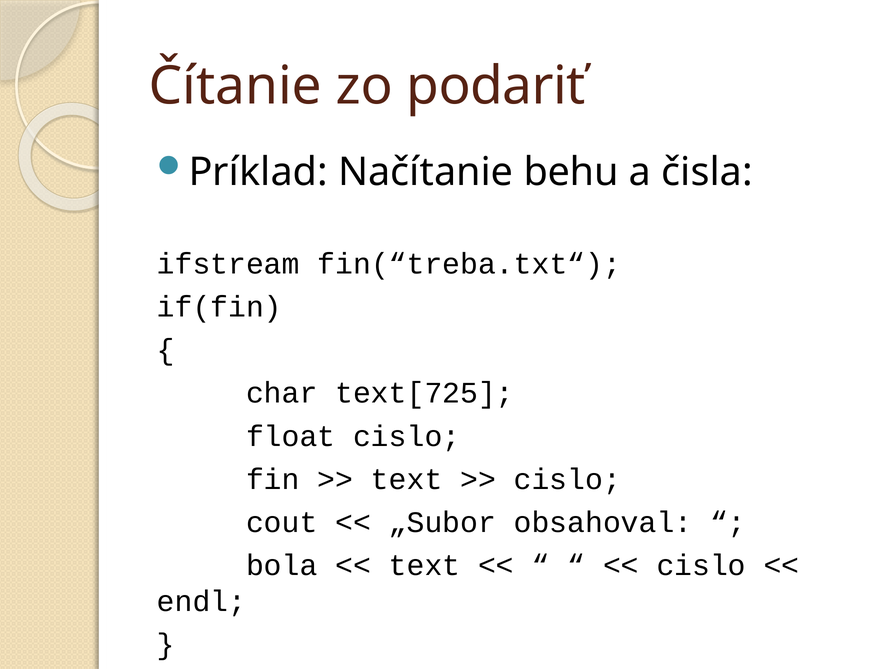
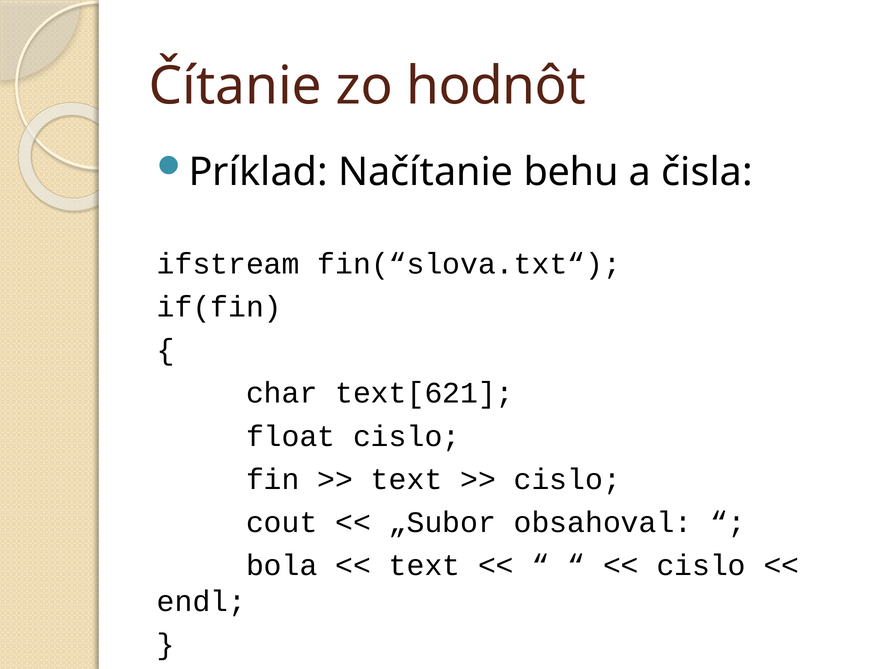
podariť: podariť -> hodnôt
fin(“treba.txt“: fin(“treba.txt“ -> fin(“slova.txt“
text[725: text[725 -> text[621
